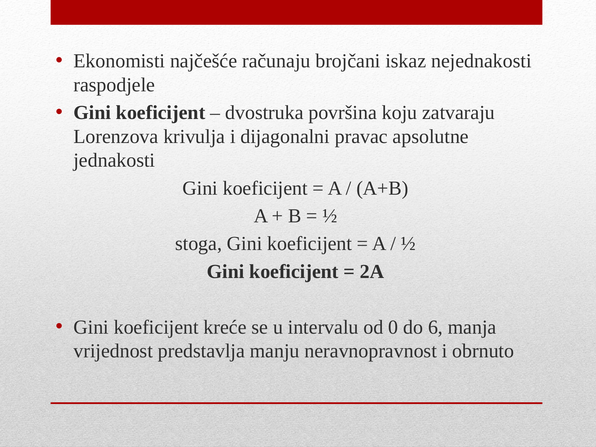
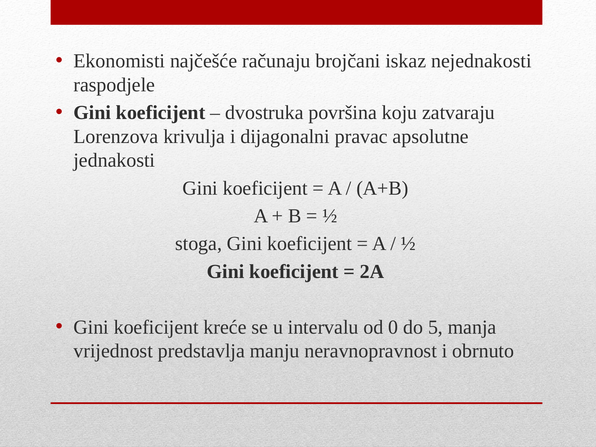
6: 6 -> 5
